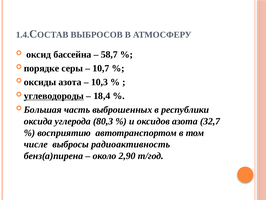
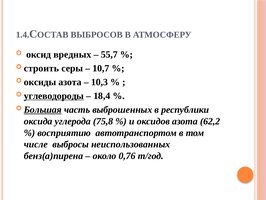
бассейна: бассейна -> вредных
58,7: 58,7 -> 55,7
порядке: порядке -> строить
Большая underline: none -> present
80,3: 80,3 -> 75,8
32,7: 32,7 -> 62,2
радиоактивность: радиоактивность -> неиспользованных
2,90: 2,90 -> 0,76
